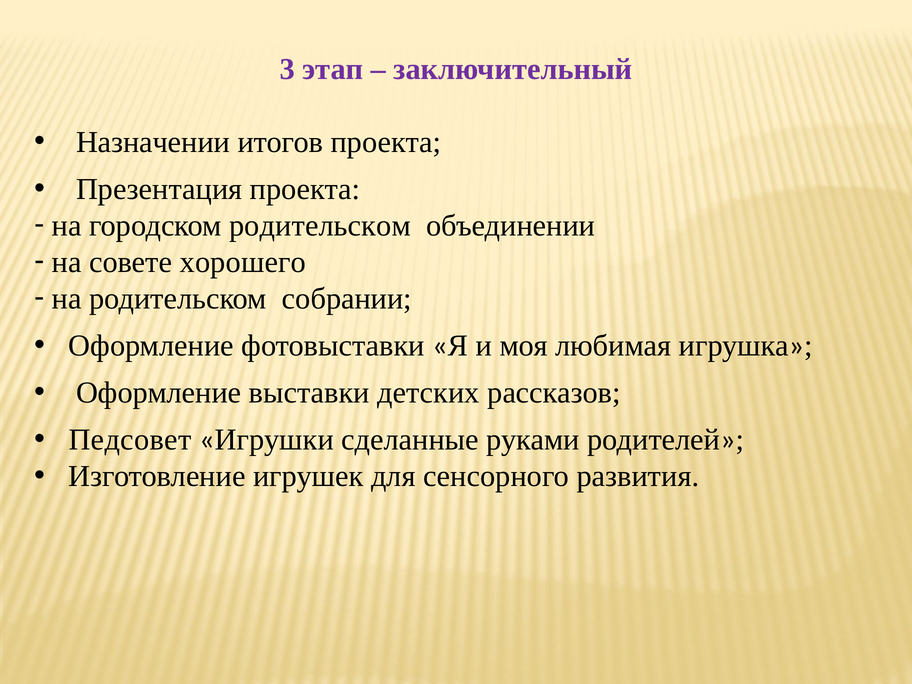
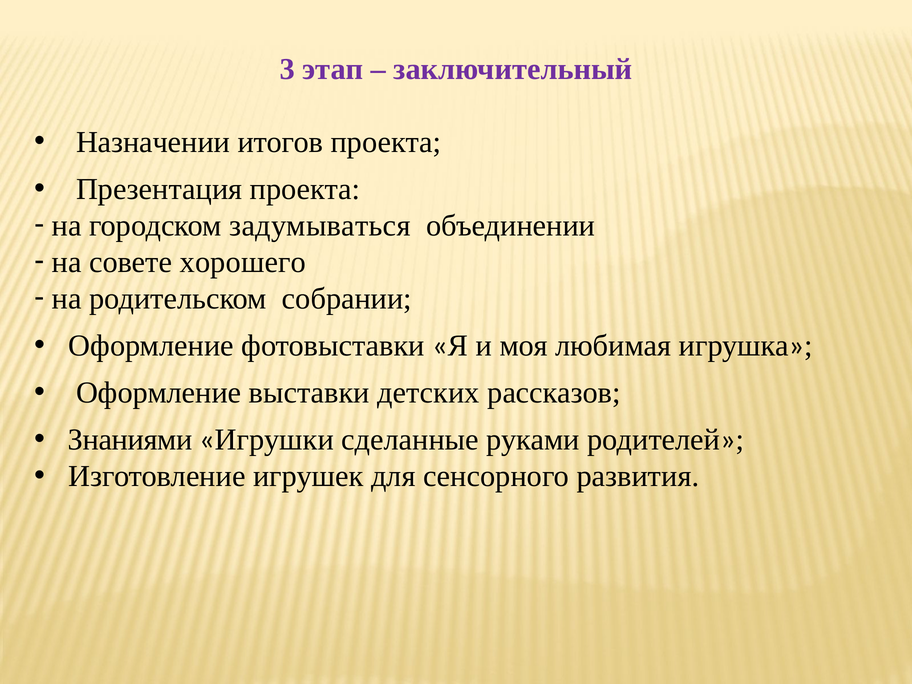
городском родительском: родительском -> задумываться
Педсовет: Педсовет -> Знаниями
